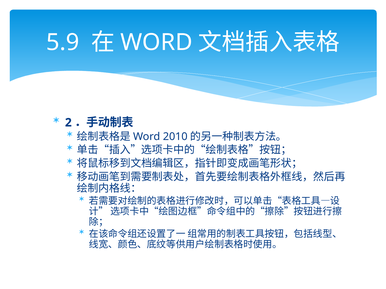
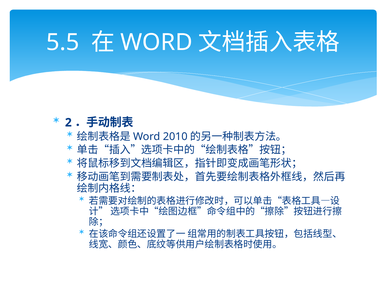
5.9: 5.9 -> 5.5
